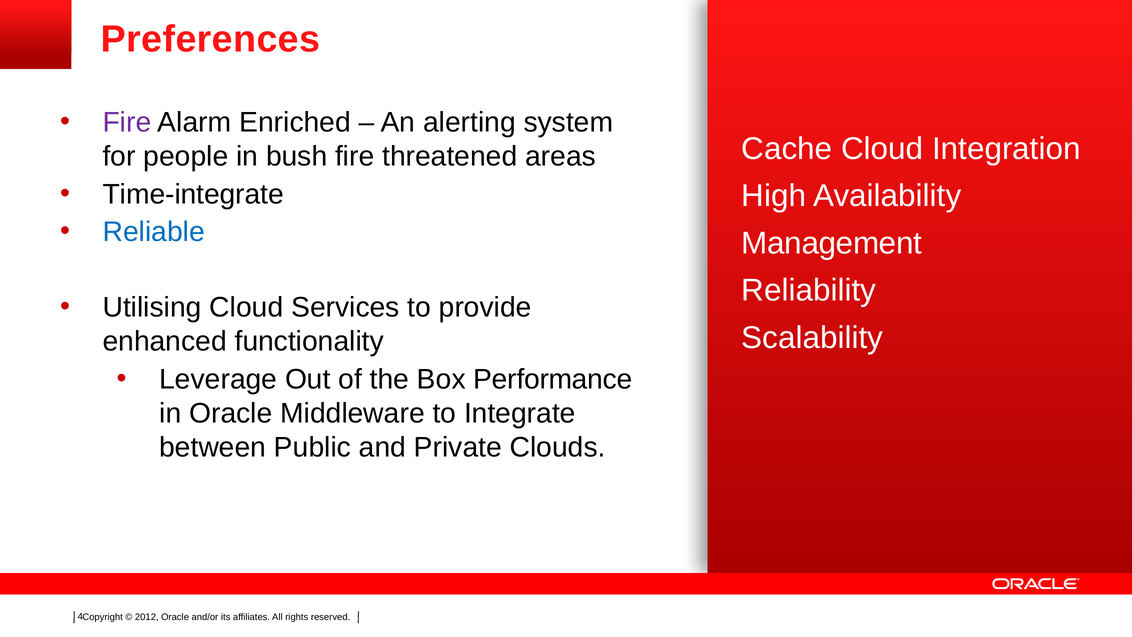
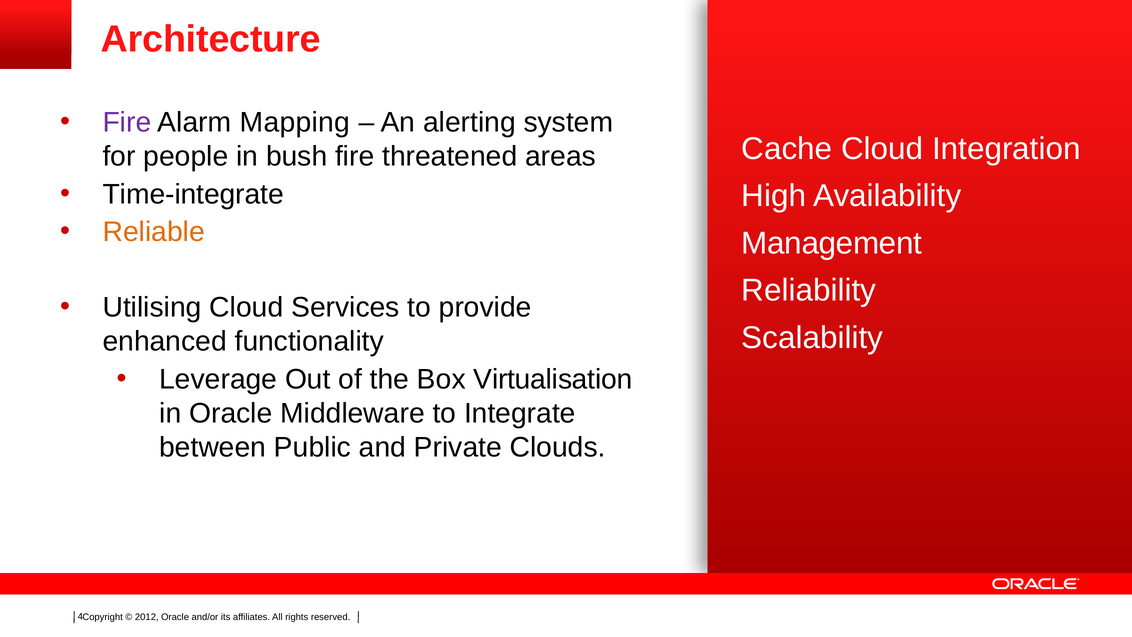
Preferences: Preferences -> Architecture
Enriched: Enriched -> Mapping
Reliable colour: blue -> orange
Performance: Performance -> Virtualisation
